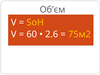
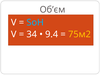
SoH colour: yellow -> light blue
60: 60 -> 34
2.6: 2.6 -> 9.4
